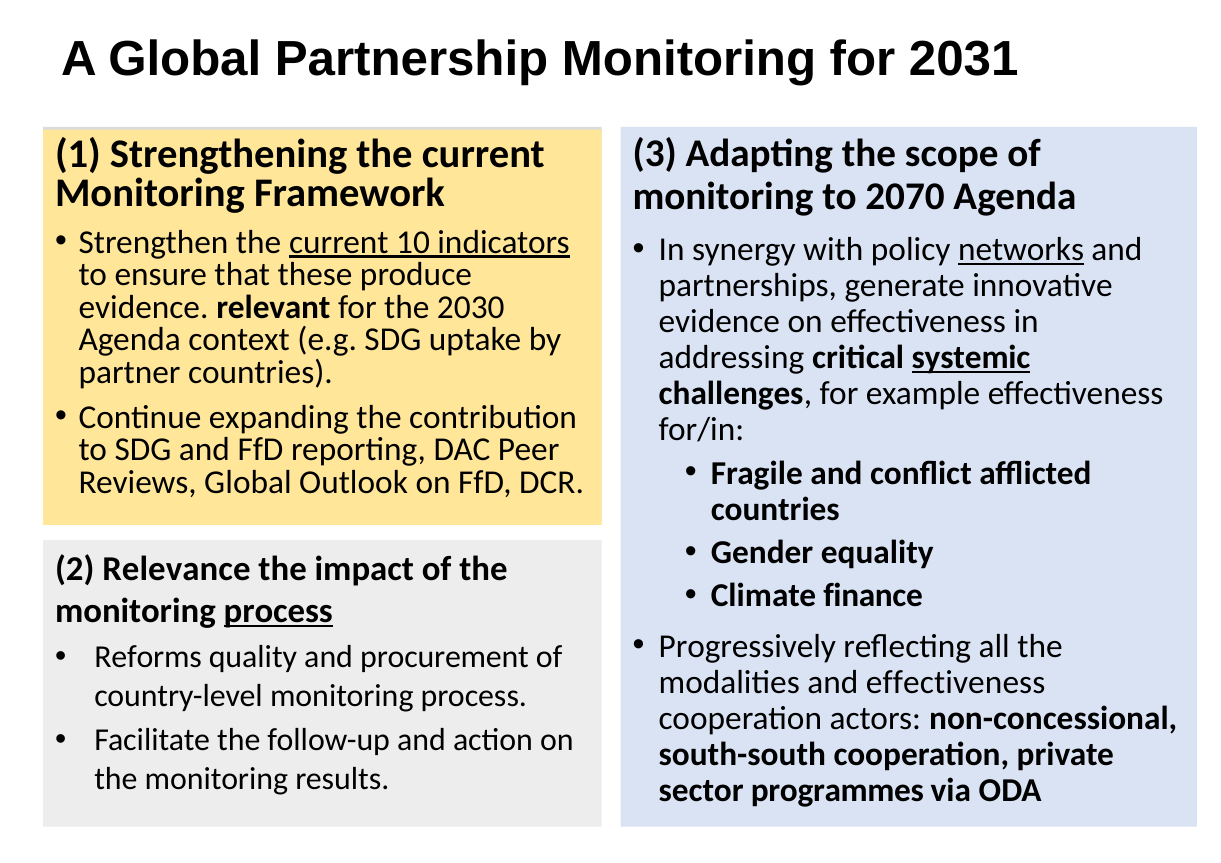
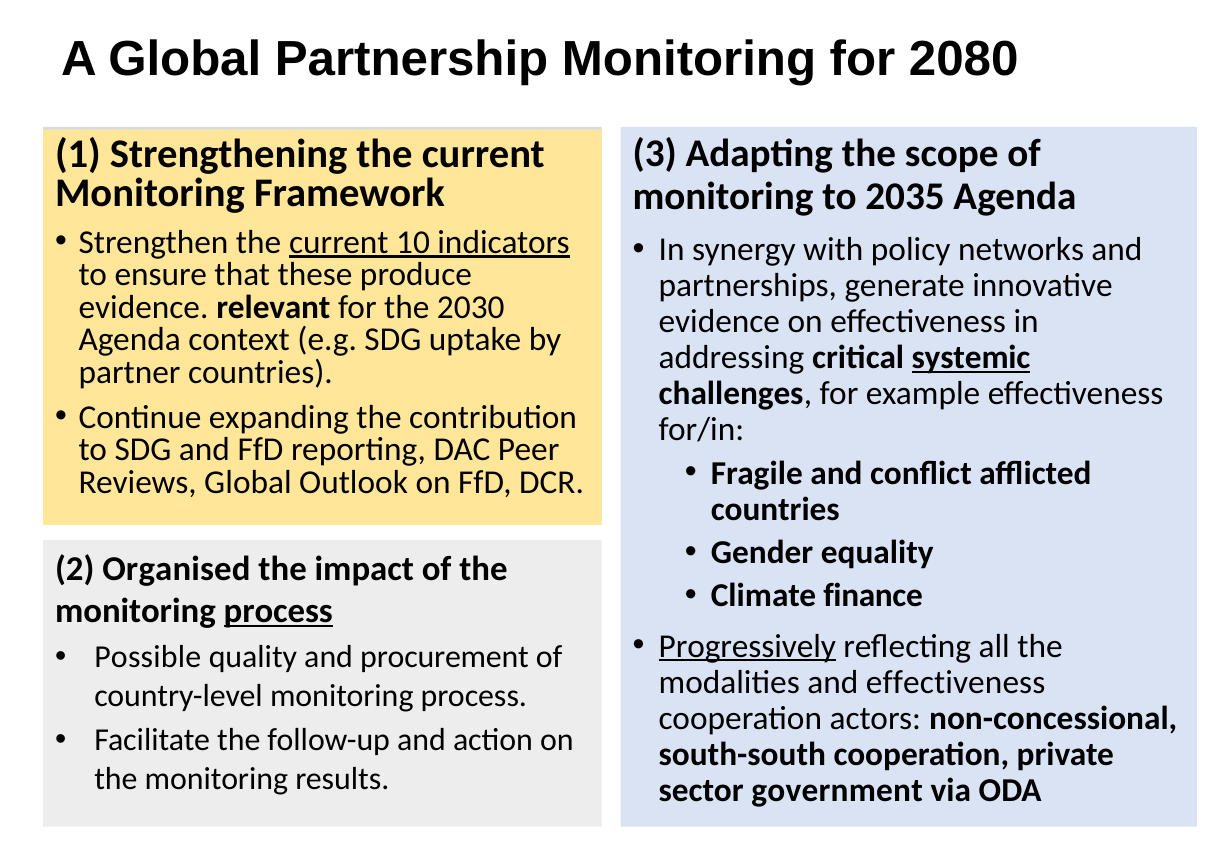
2031: 2031 -> 2080
2070: 2070 -> 2035
networks underline: present -> none
Relevance: Relevance -> Organised
Progressively underline: none -> present
Reforms: Reforms -> Possible
programmes: programmes -> government
